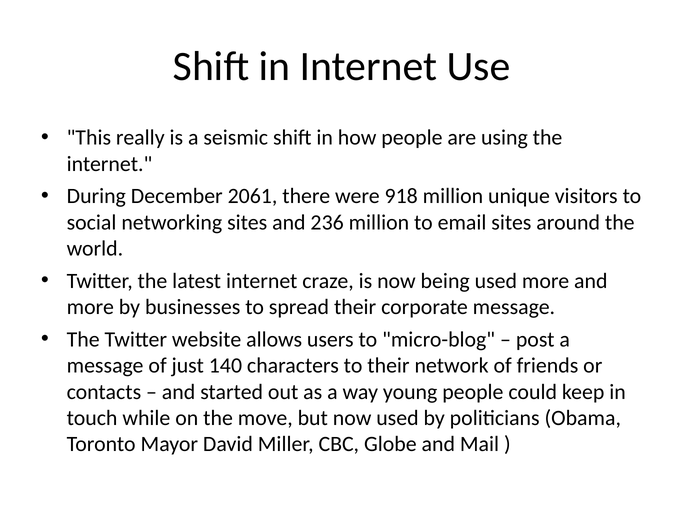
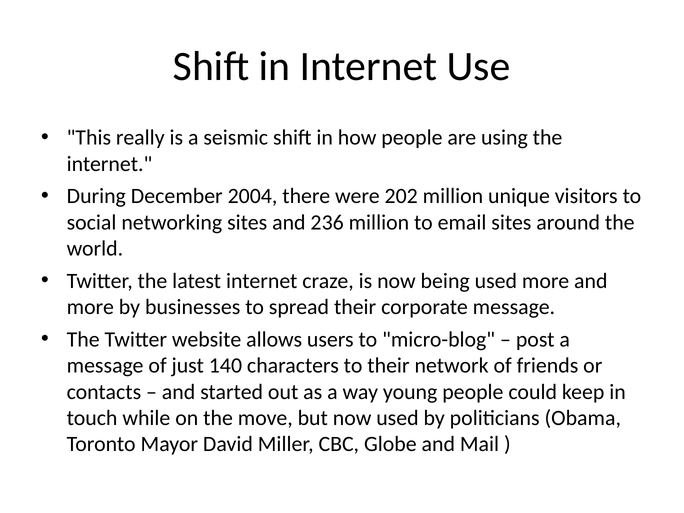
2061: 2061 -> 2004
918: 918 -> 202
